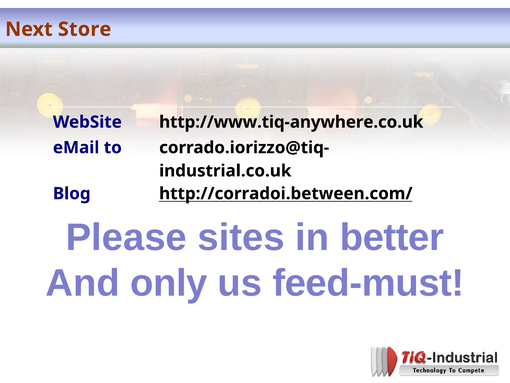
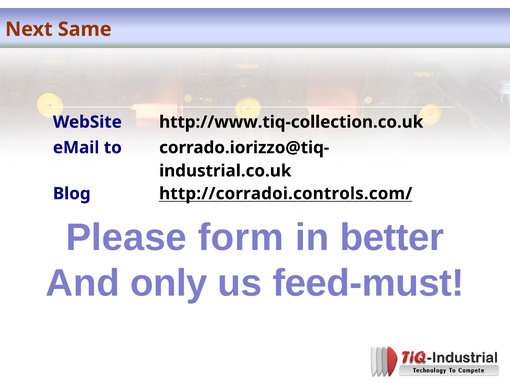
Store: Store -> Same
http://www.tiq-anywhere.co.uk: http://www.tiq-anywhere.co.uk -> http://www.tiq-collection.co.uk
http://corradoi.between.com/: http://corradoi.between.com/ -> http://corradoi.controls.com/
sites: sites -> form
